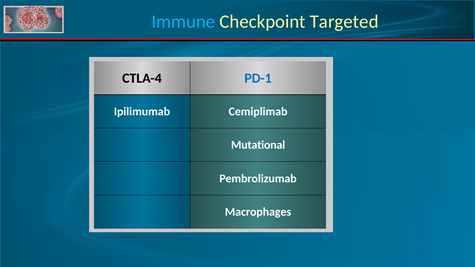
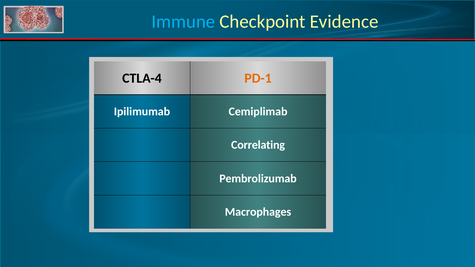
Targeted: Targeted -> Evidence
PD-1 colour: blue -> orange
Mutational: Mutational -> Correlating
